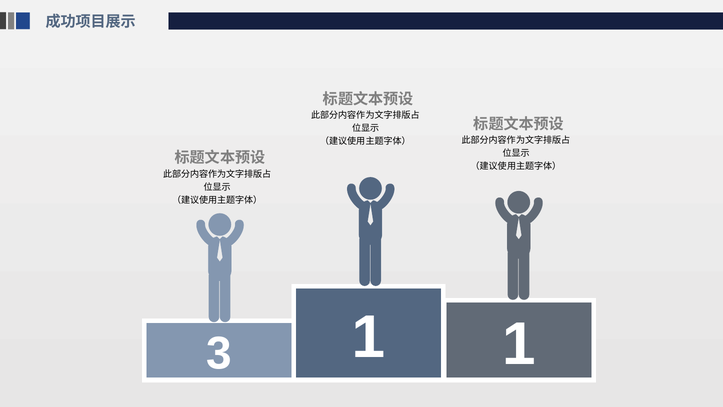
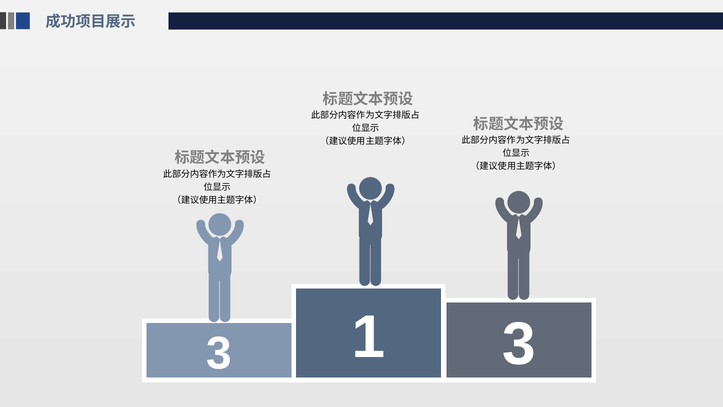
1 1: 1 -> 3
